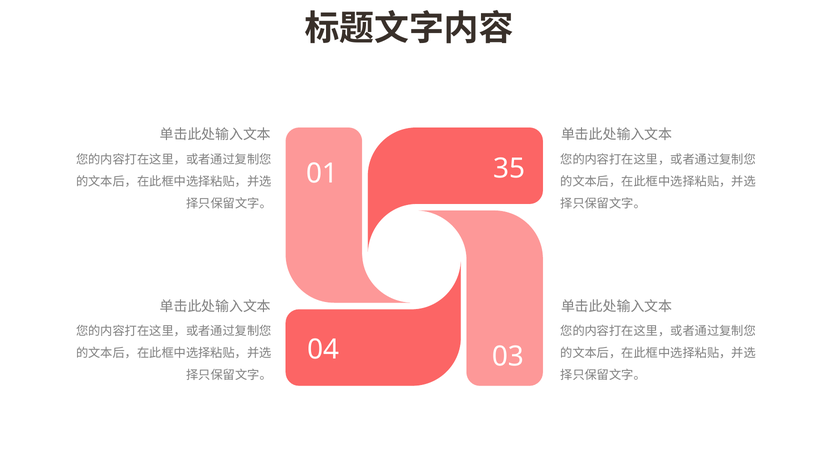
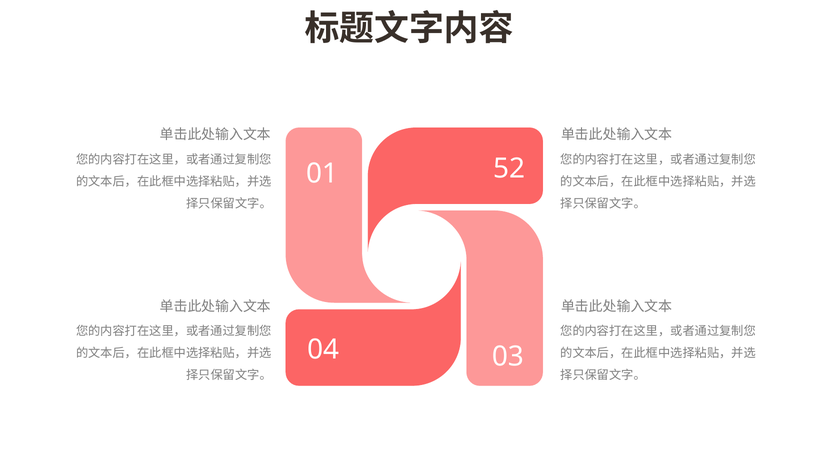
35: 35 -> 52
